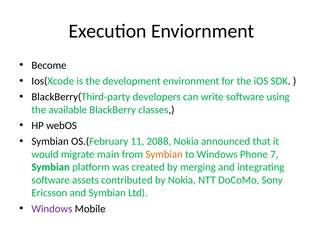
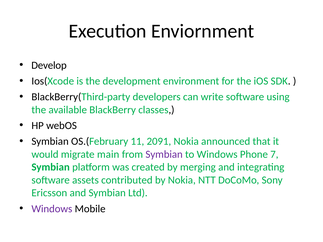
Become: Become -> Develop
2088: 2088 -> 2091
Symbian at (164, 154) colour: orange -> purple
